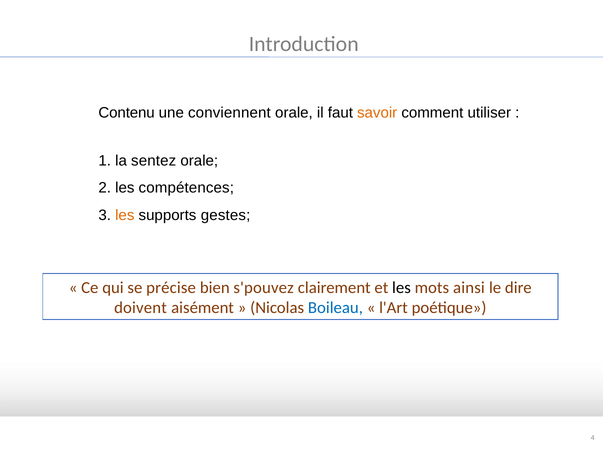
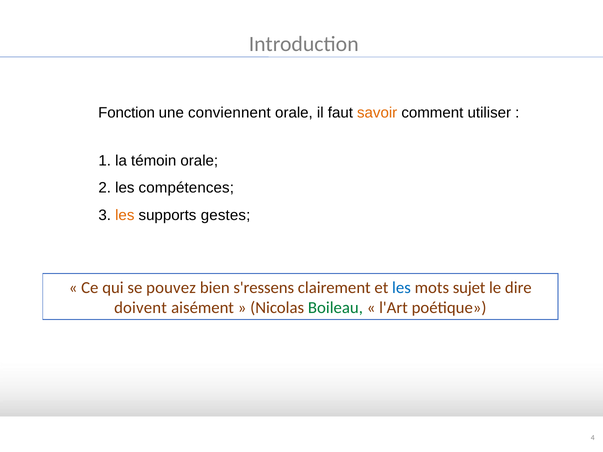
Contenu: Contenu -> Fonction
sentez: sentez -> témoin
précise: précise -> pouvez
s'pouvez: s'pouvez -> s'ressens
les at (401, 288) colour: black -> blue
ainsi: ainsi -> sujet
Boileau colour: blue -> green
